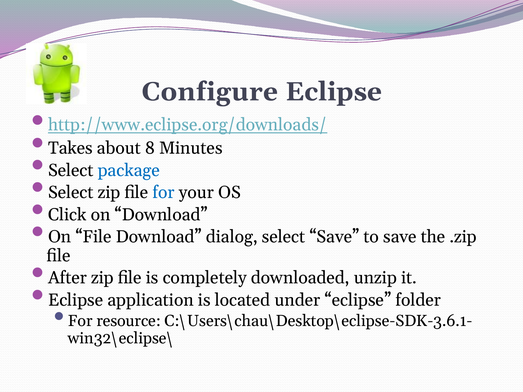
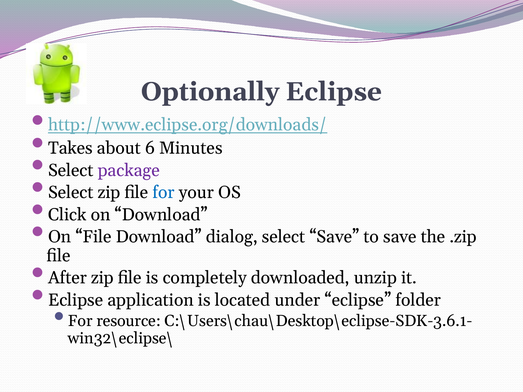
Configure: Configure -> Optionally
8: 8 -> 6
package colour: blue -> purple
